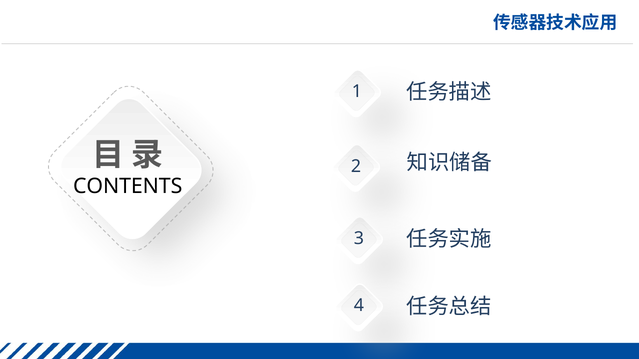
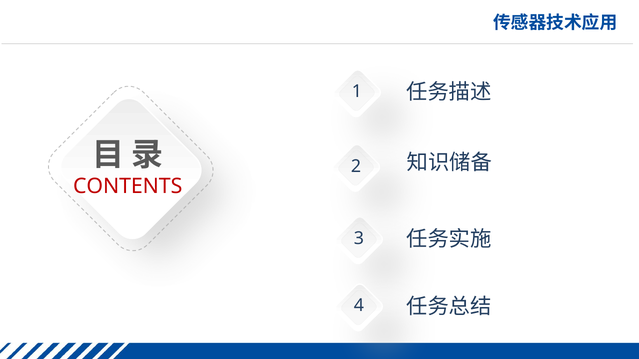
CONTENTS colour: black -> red
